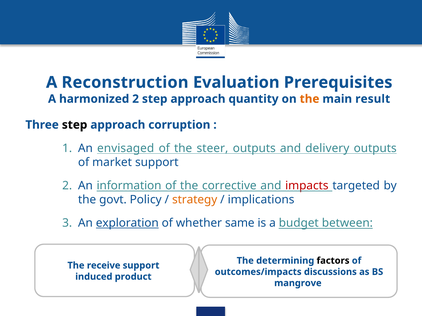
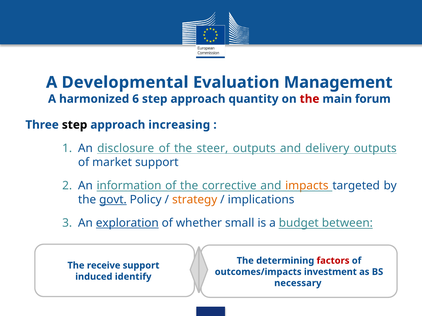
Reconstruction: Reconstruction -> Developmental
Prerequisites: Prerequisites -> Management
harmonized 2: 2 -> 6
the at (310, 99) colour: orange -> red
result: result -> forum
corruption: corruption -> increasing
envisaged: envisaged -> disclosure
impacts colour: red -> orange
govt underline: none -> present
same: same -> small
factors colour: black -> red
discussions: discussions -> investment
product: product -> identify
mangrove: mangrove -> necessary
